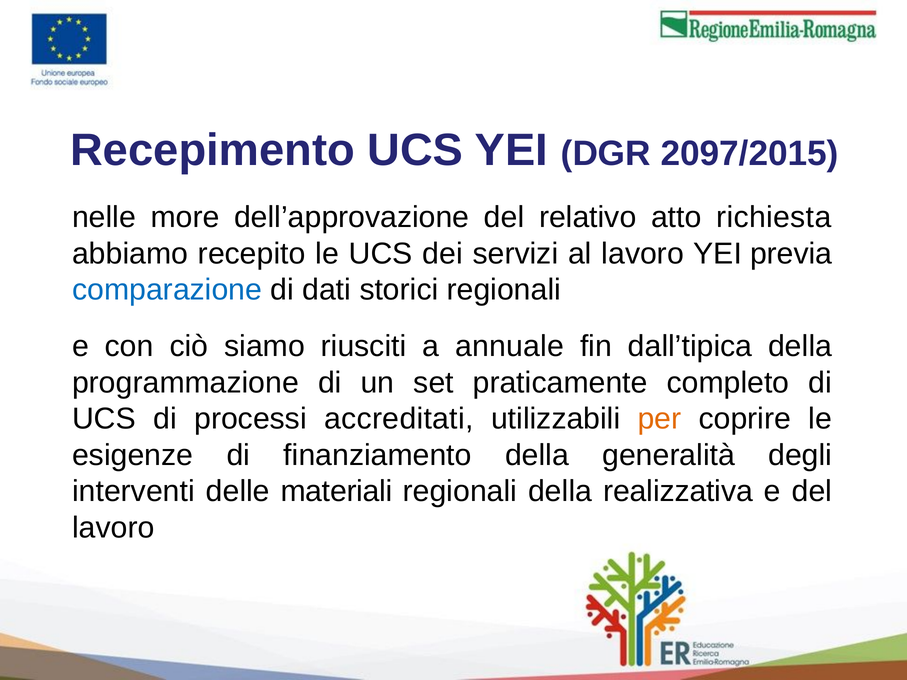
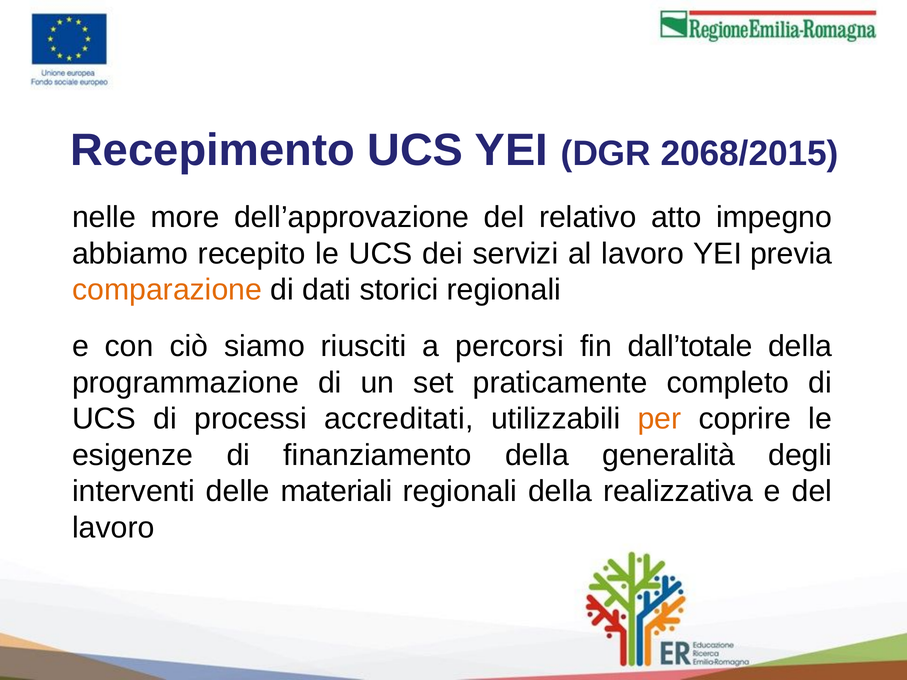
2097/2015: 2097/2015 -> 2068/2015
richiesta: richiesta -> impegno
comparazione colour: blue -> orange
annuale: annuale -> percorsi
dall’tipica: dall’tipica -> dall’totale
